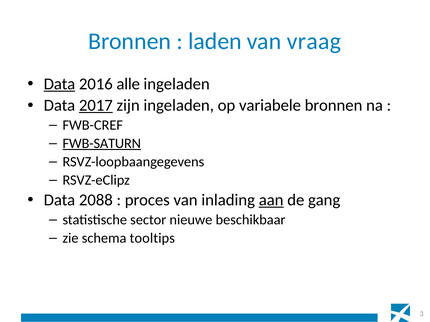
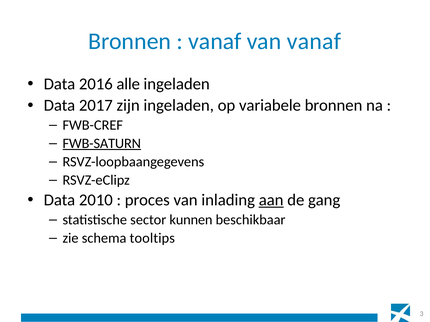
laden at (215, 41): laden -> vanaf
van vraag: vraag -> vanaf
Data at (59, 84) underline: present -> none
2017 underline: present -> none
2088: 2088 -> 2010
nieuwe: nieuwe -> kunnen
